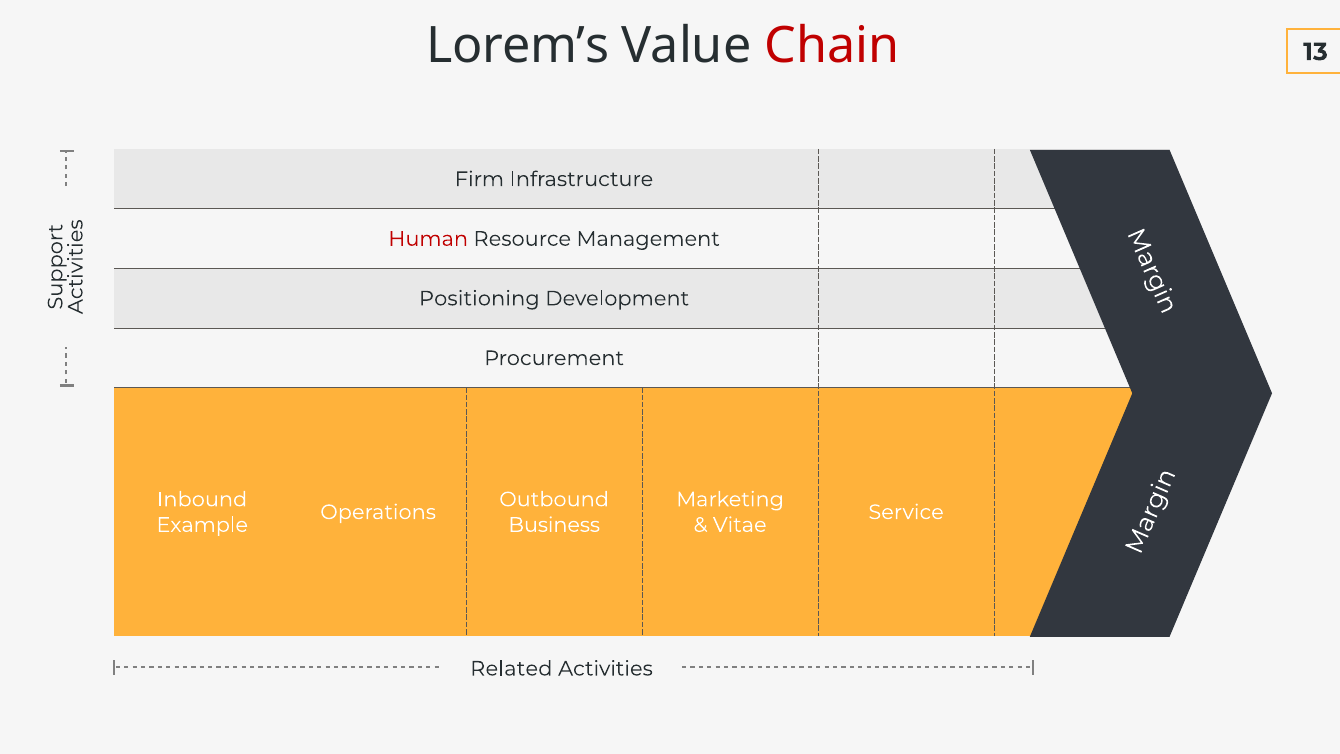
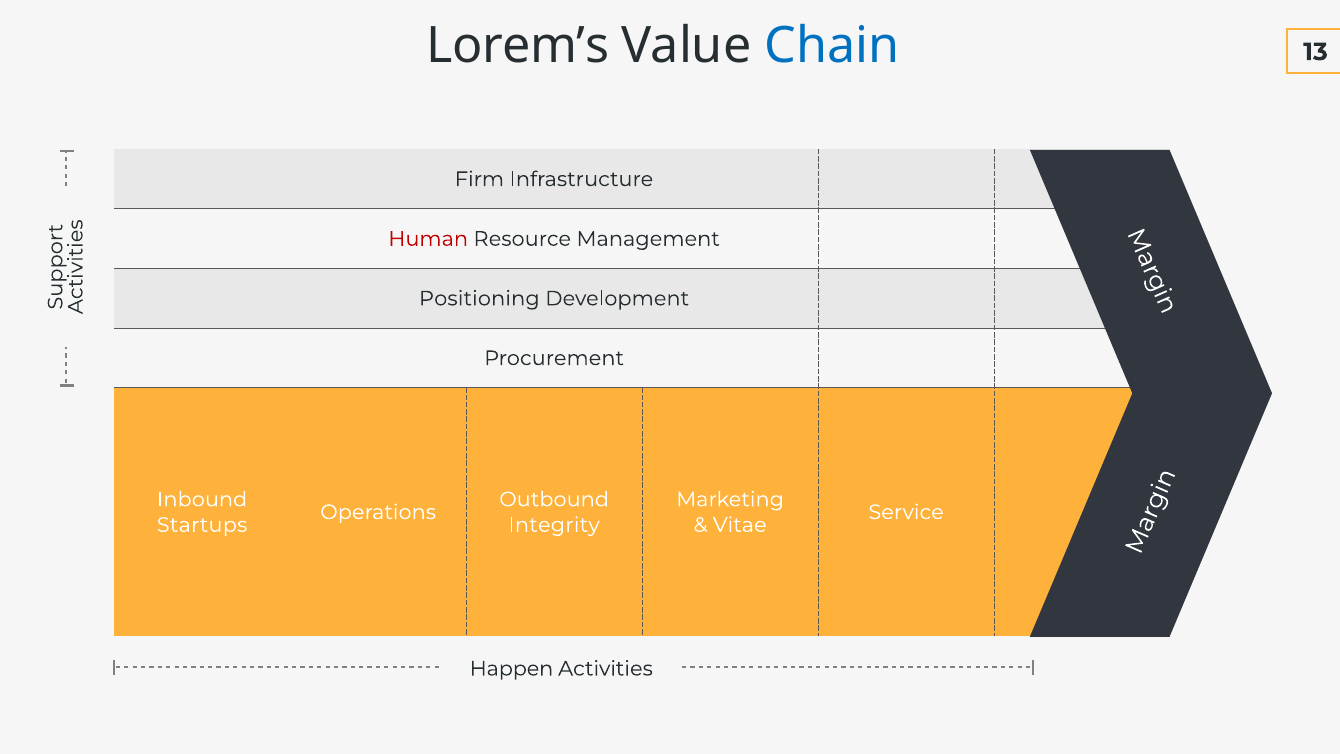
Chain colour: red -> blue
Example: Example -> Startups
Business: Business -> Integrity
Related: Related -> Happen
